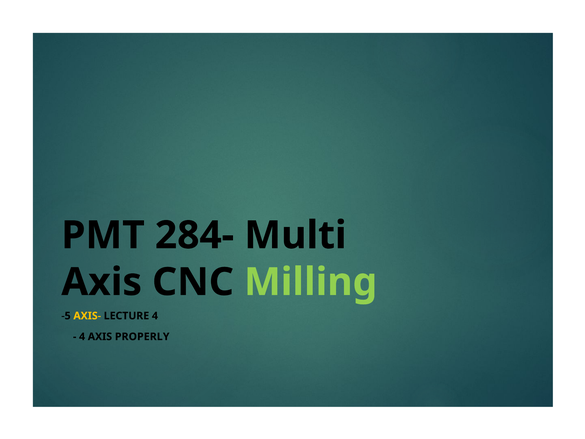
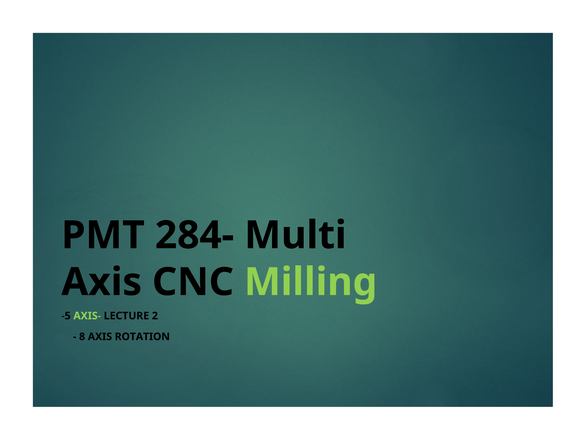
AXIS- colour: yellow -> light green
LECTURE 4: 4 -> 2
4 at (82, 336): 4 -> 8
PROPERLY: PROPERLY -> ROTATION
